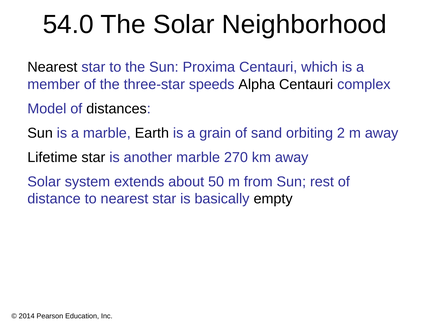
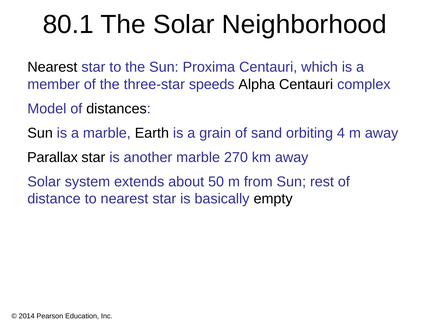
54.0: 54.0 -> 80.1
2: 2 -> 4
Lifetime: Lifetime -> Parallax
